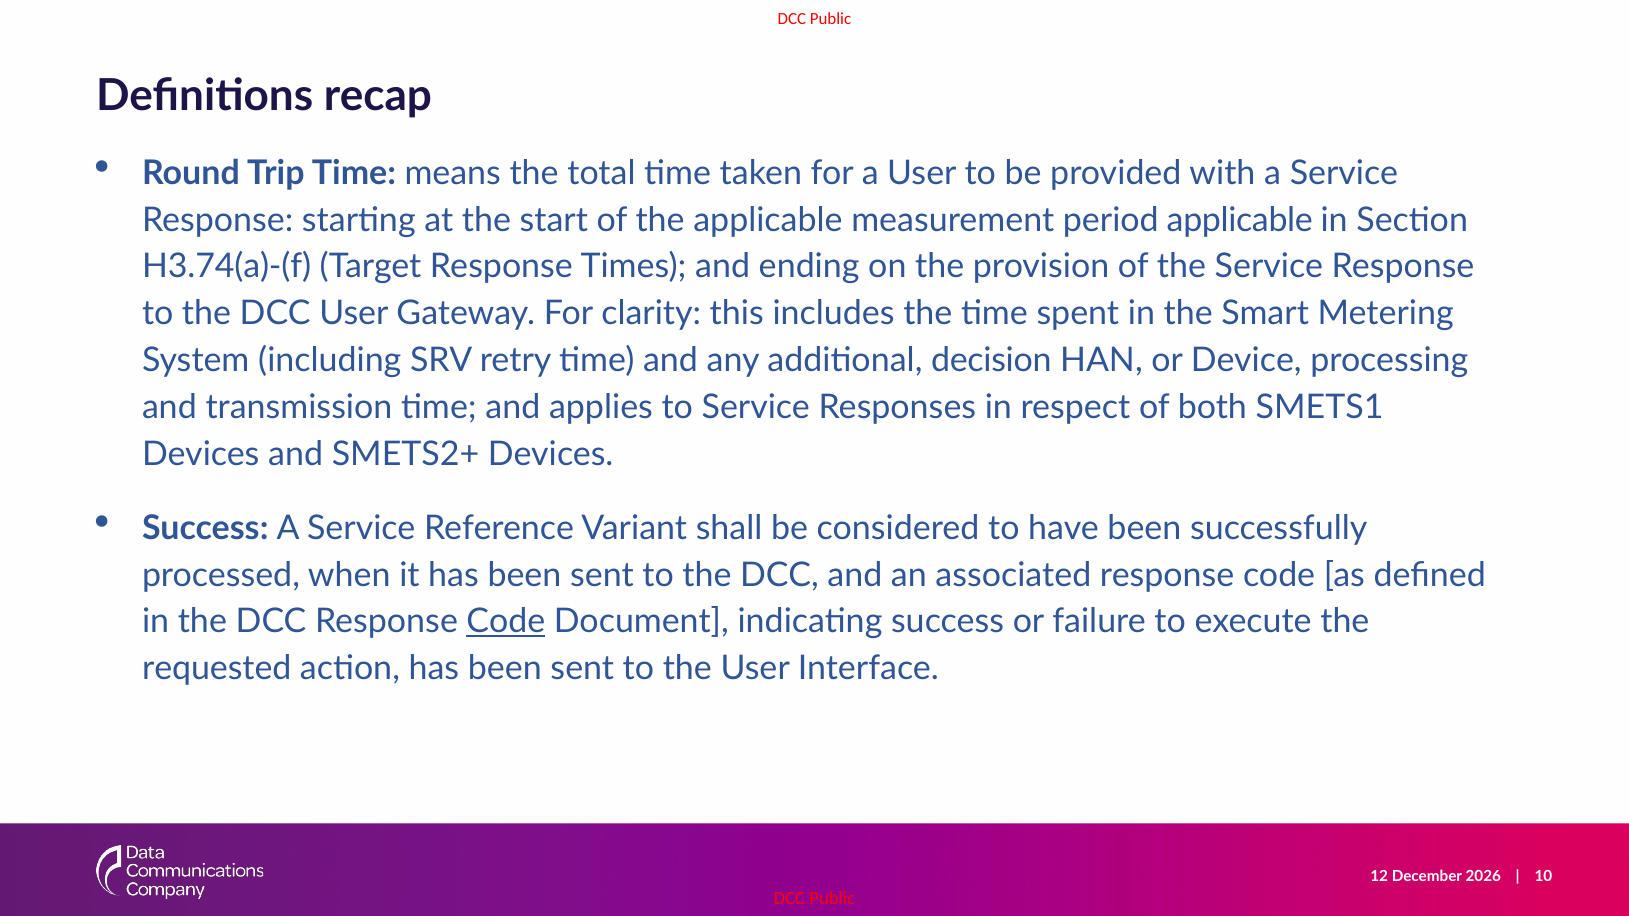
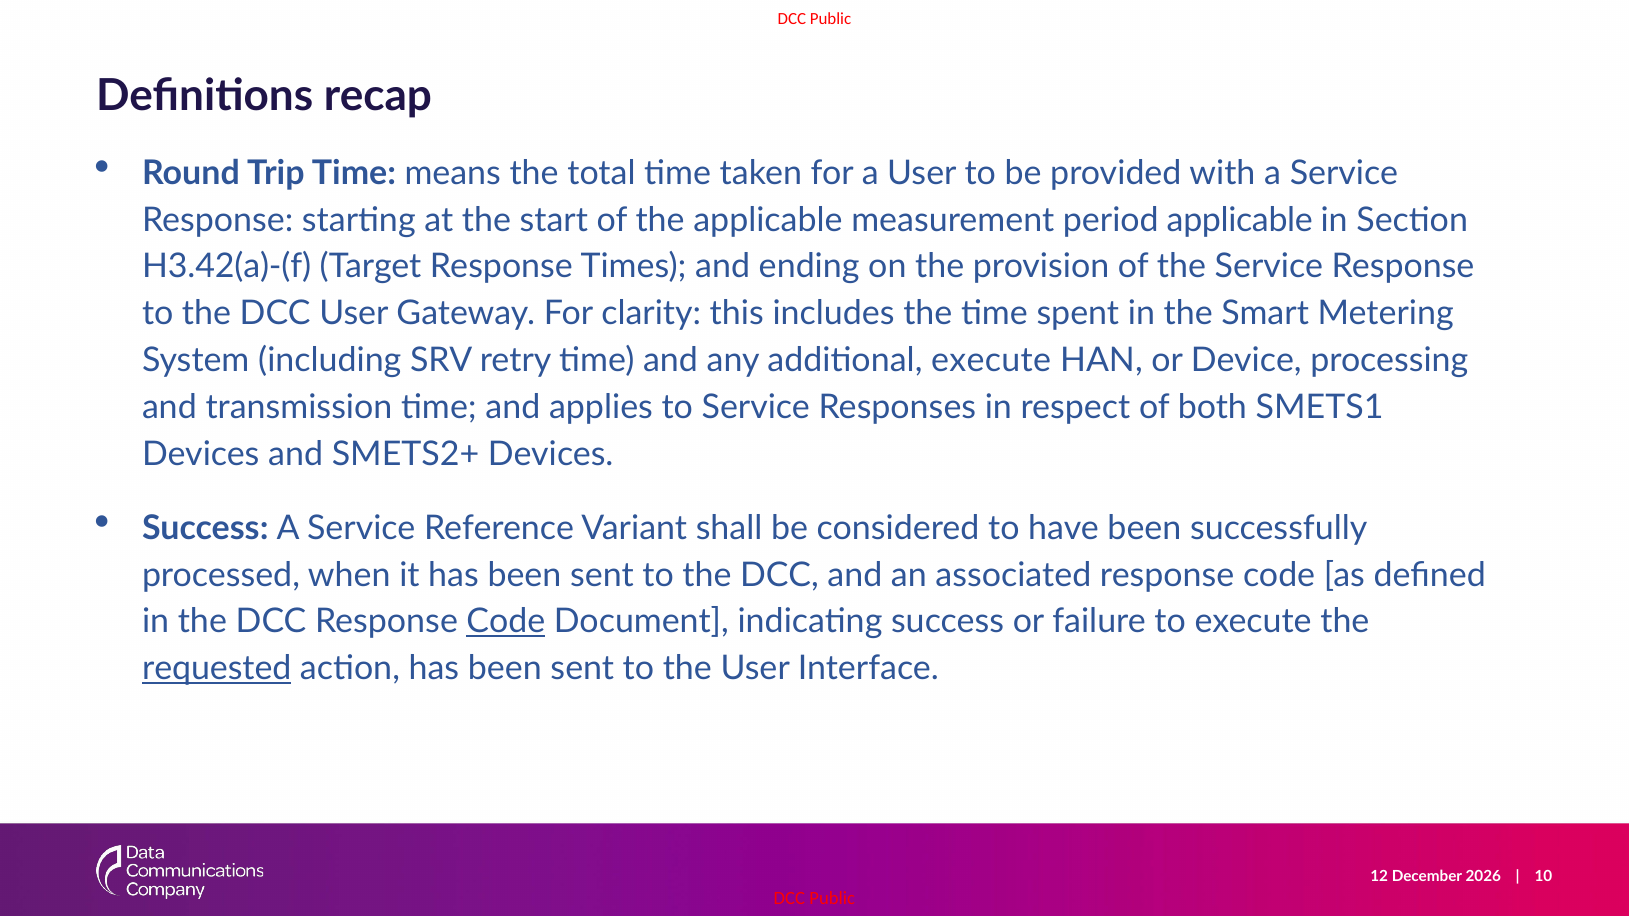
H3.74(a)-(f: H3.74(a)-(f -> H3.42(a)-(f
additional decision: decision -> execute
requested underline: none -> present
